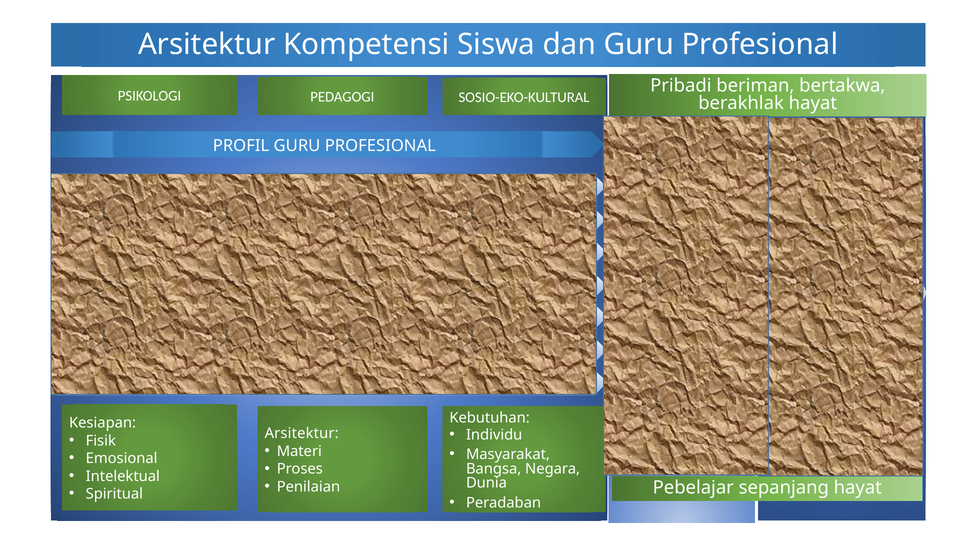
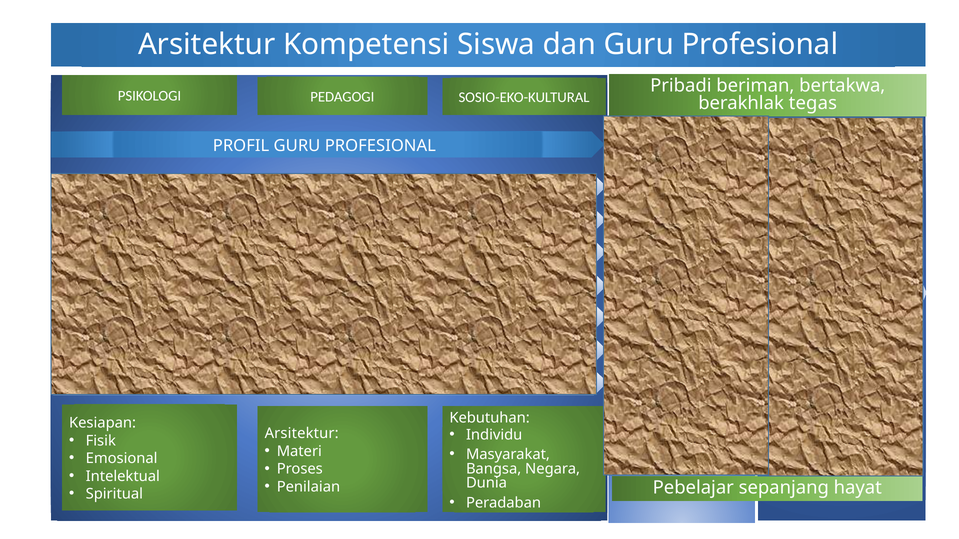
berakhlak hayat: hayat -> tegas
